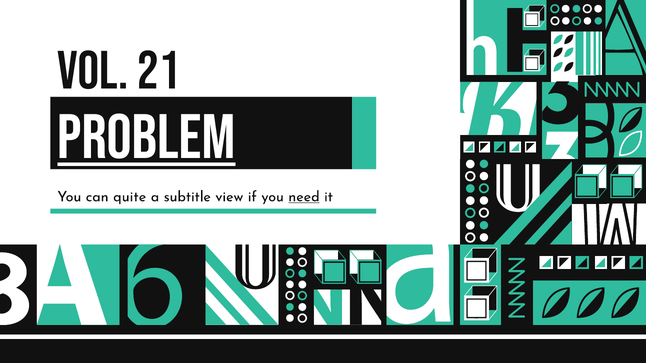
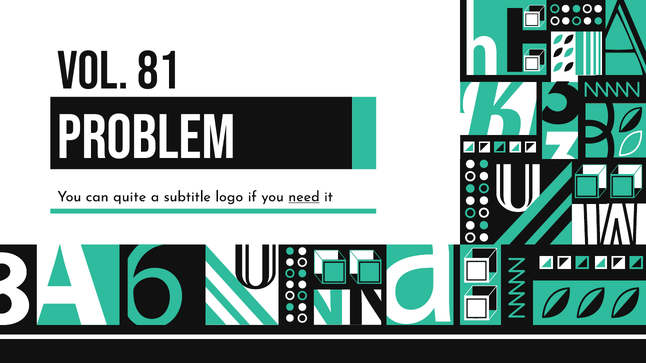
21: 21 -> 81
problem underline: present -> none
view: view -> logo
